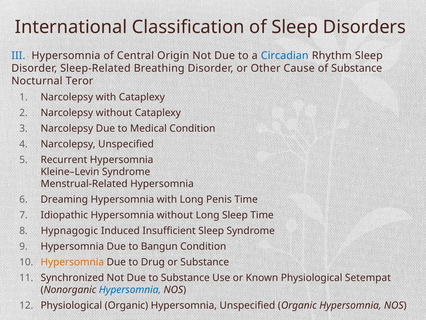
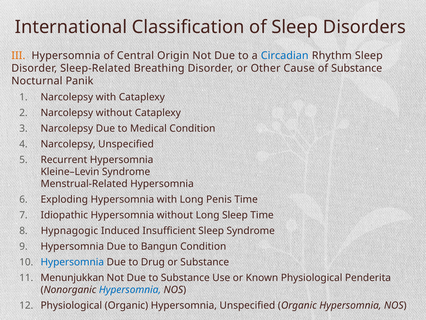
III colour: blue -> orange
Teror: Teror -> Panik
Dreaming: Dreaming -> Exploding
Hypersomnia at (72, 262) colour: orange -> blue
Synchronized: Synchronized -> Menunjukkan
Setempat: Setempat -> Penderita
